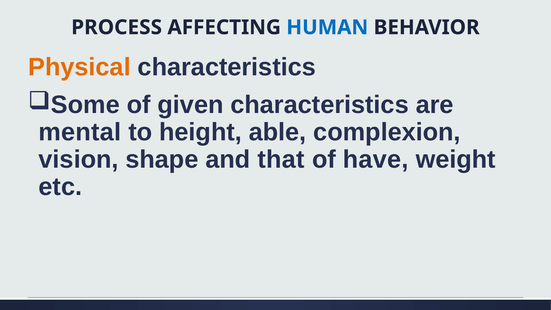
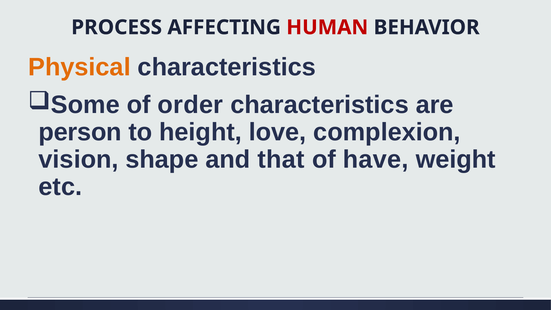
HUMAN colour: blue -> red
given: given -> order
mental: mental -> person
able: able -> love
